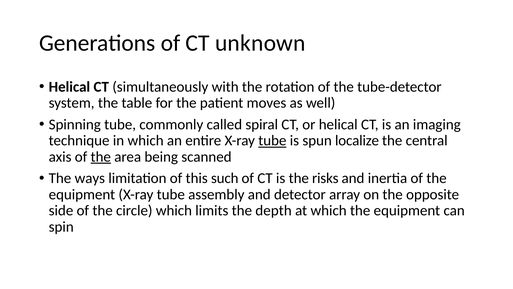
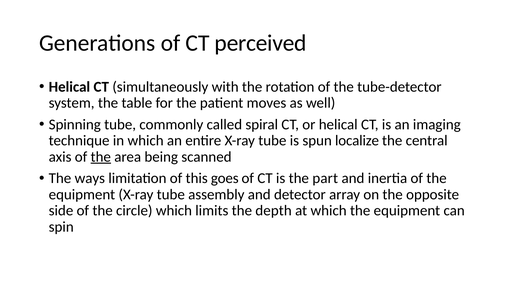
unknown: unknown -> perceived
tube at (272, 140) underline: present -> none
such: such -> goes
risks: risks -> part
